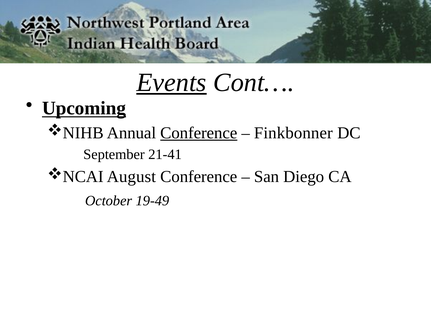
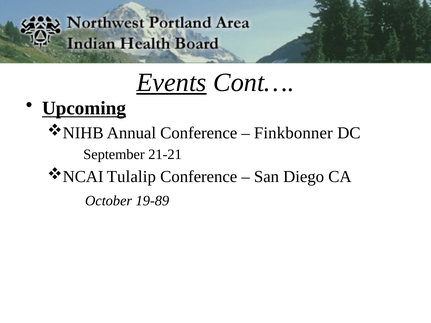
Conference at (199, 133) underline: present -> none
21-41: 21-41 -> 21-21
August: August -> Tulalip
19-49: 19-49 -> 19-89
